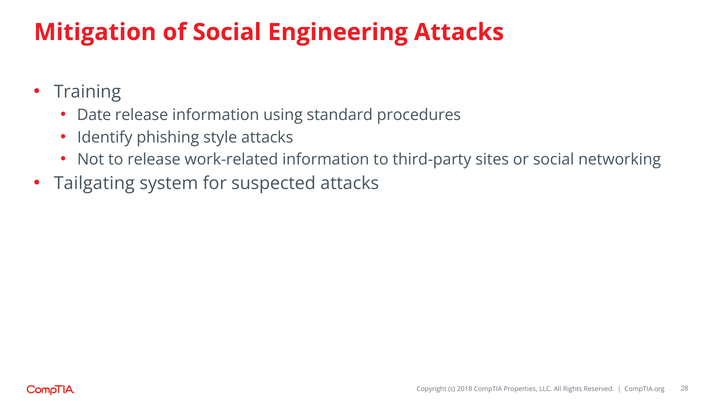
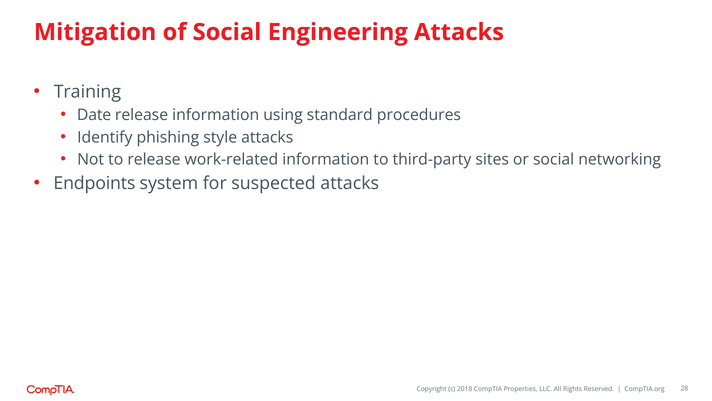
Tailgating: Tailgating -> Endpoints
